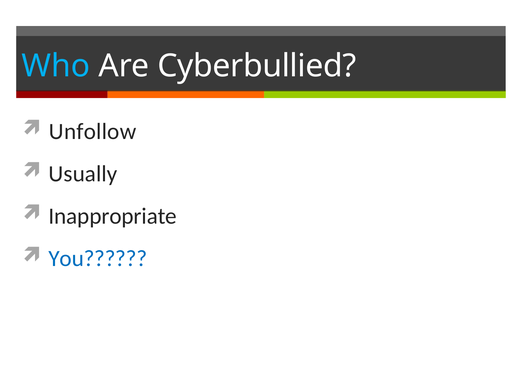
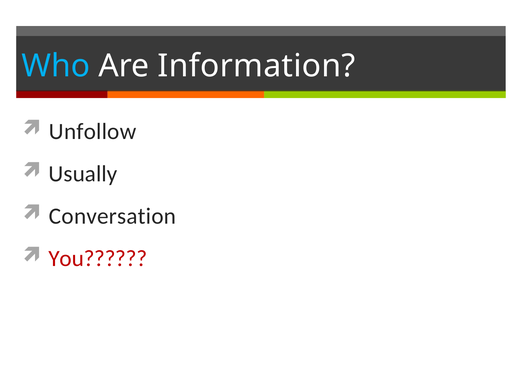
Cyberbullied: Cyberbullied -> Information
Inappropriate: Inappropriate -> Conversation
You colour: blue -> red
